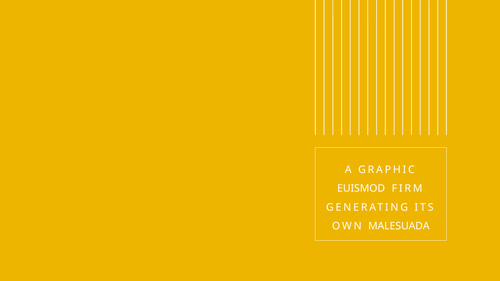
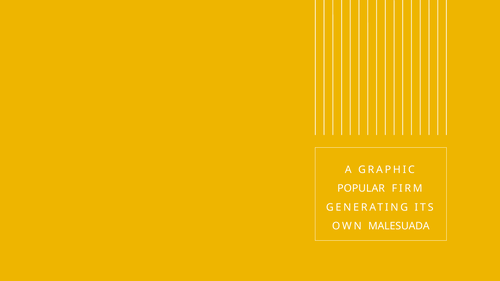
EUISMOD: EUISMOD -> POPULAR
